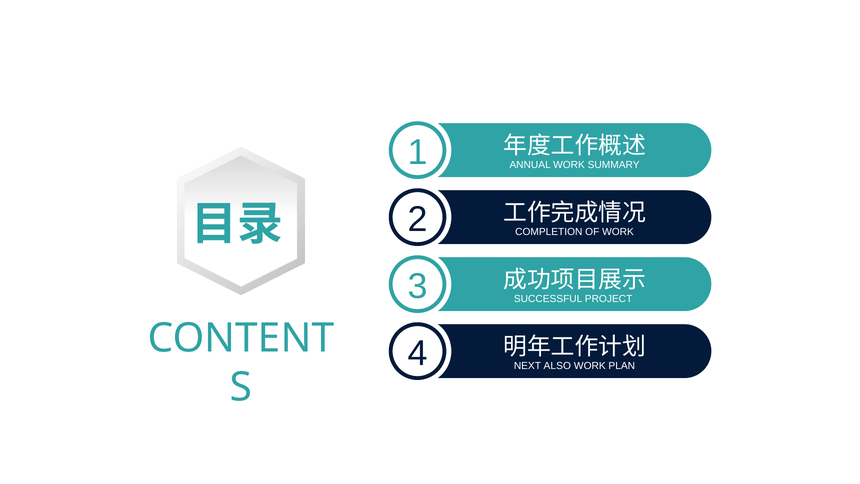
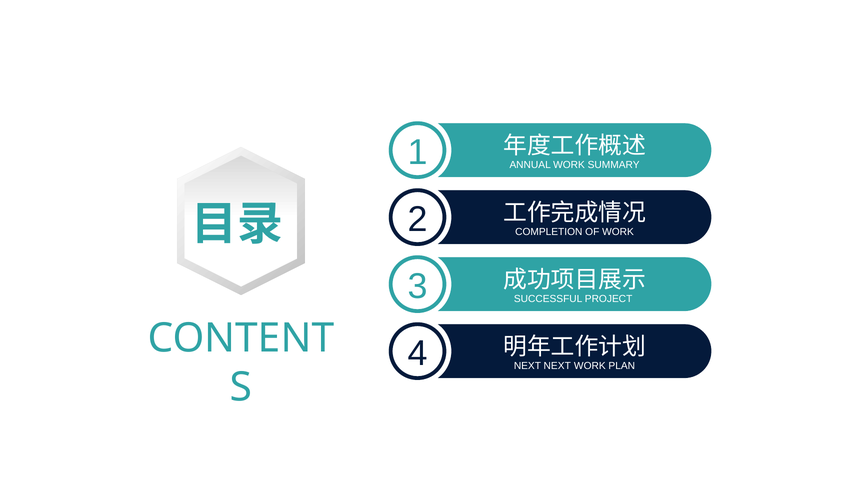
NEXT ALSO: ALSO -> NEXT
